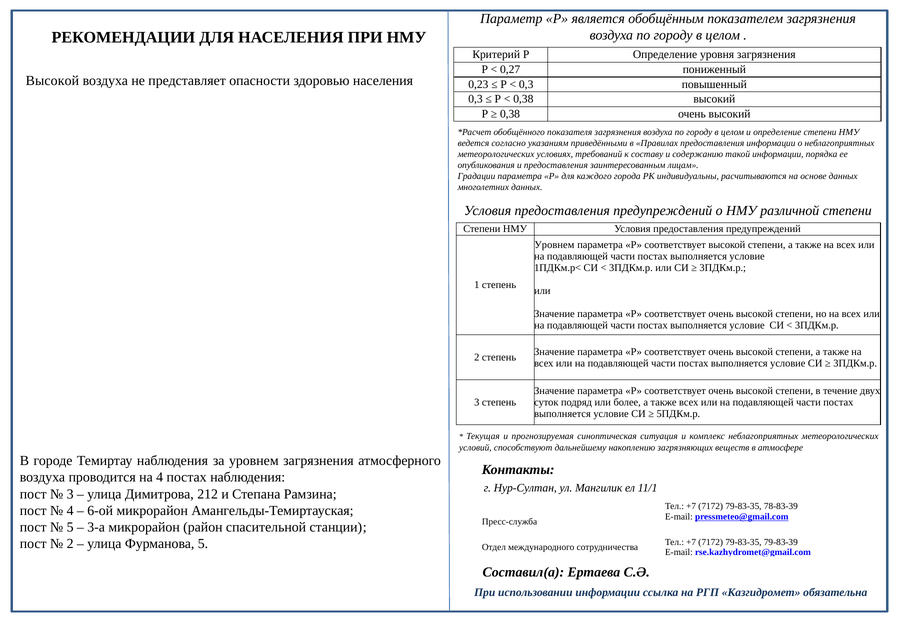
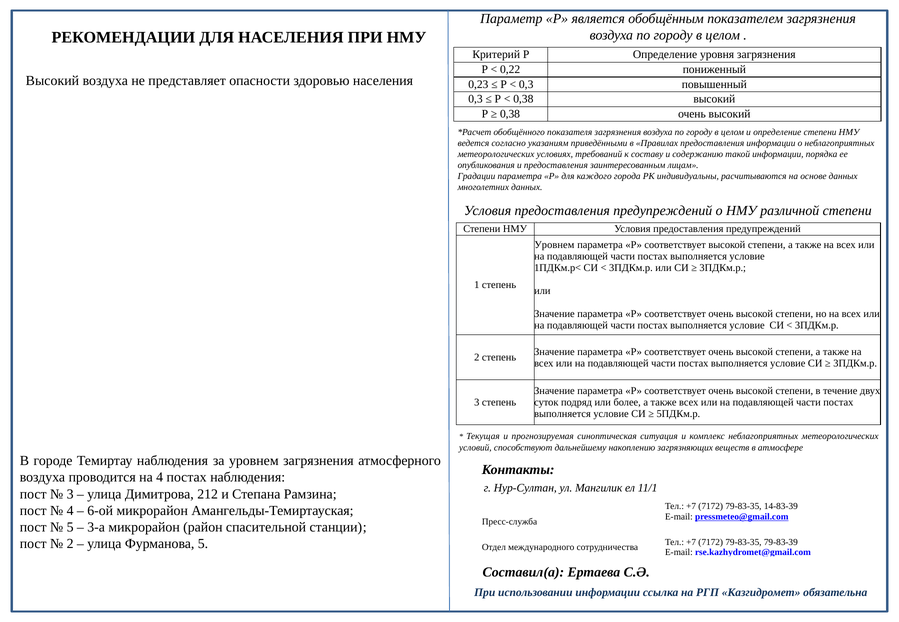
0,27: 0,27 -> 0,22
Высокой at (52, 81): Высокой -> Высокий
78-83-39: 78-83-39 -> 14-83-39
